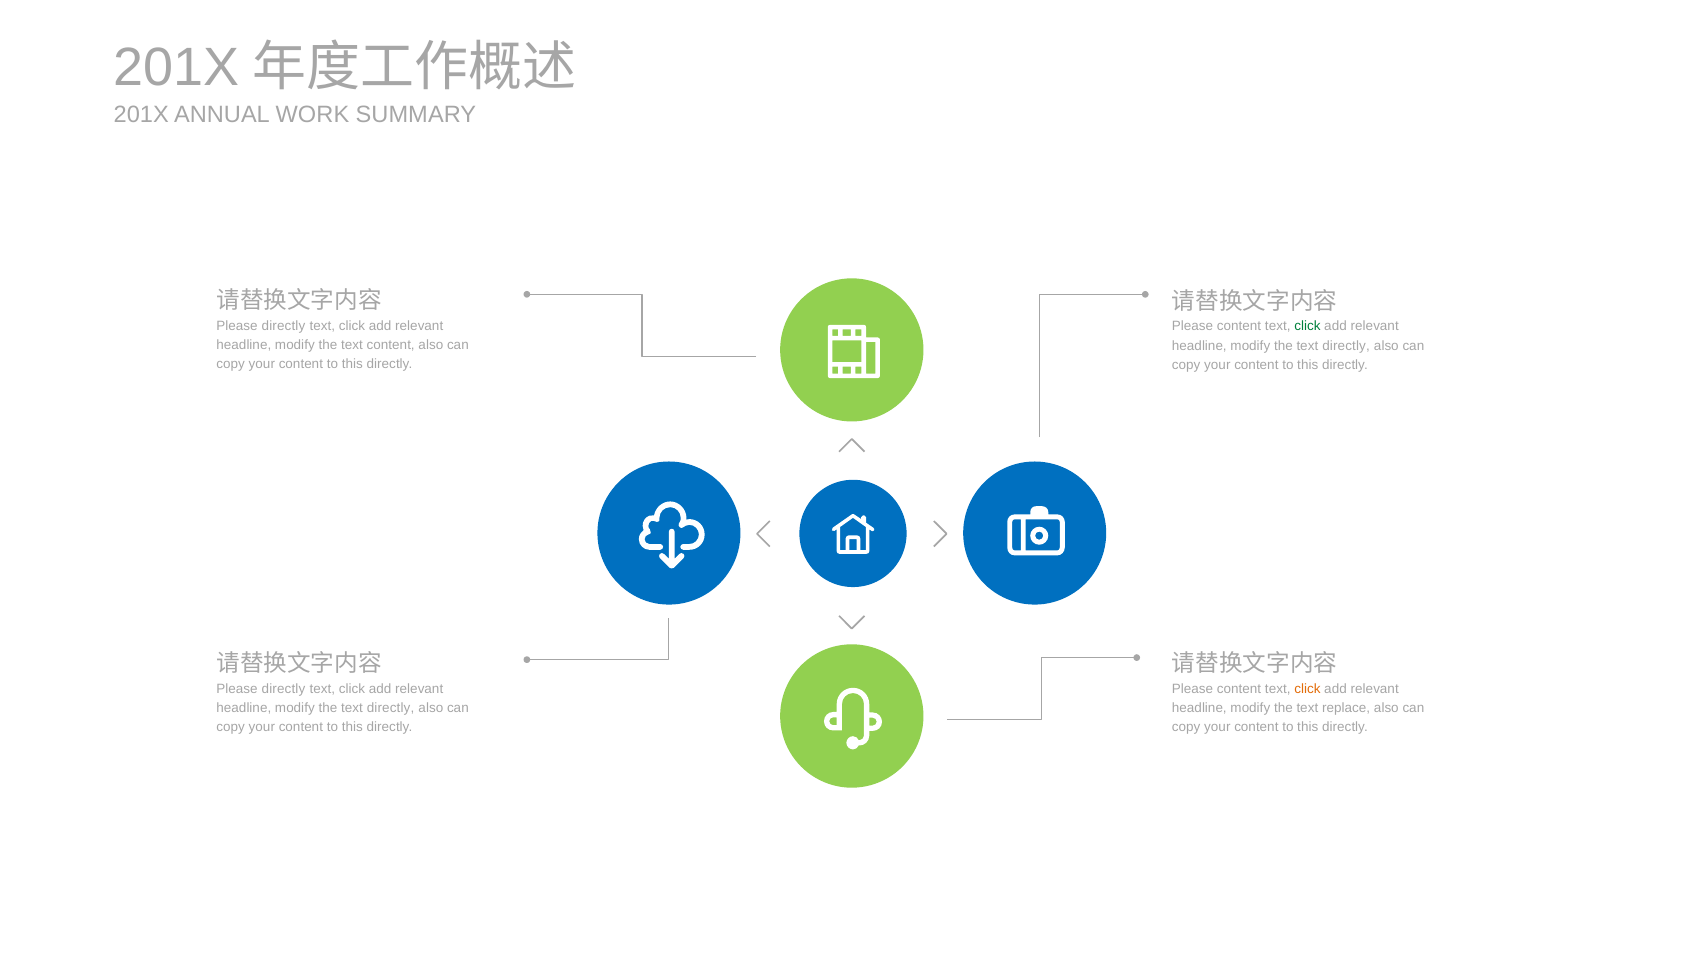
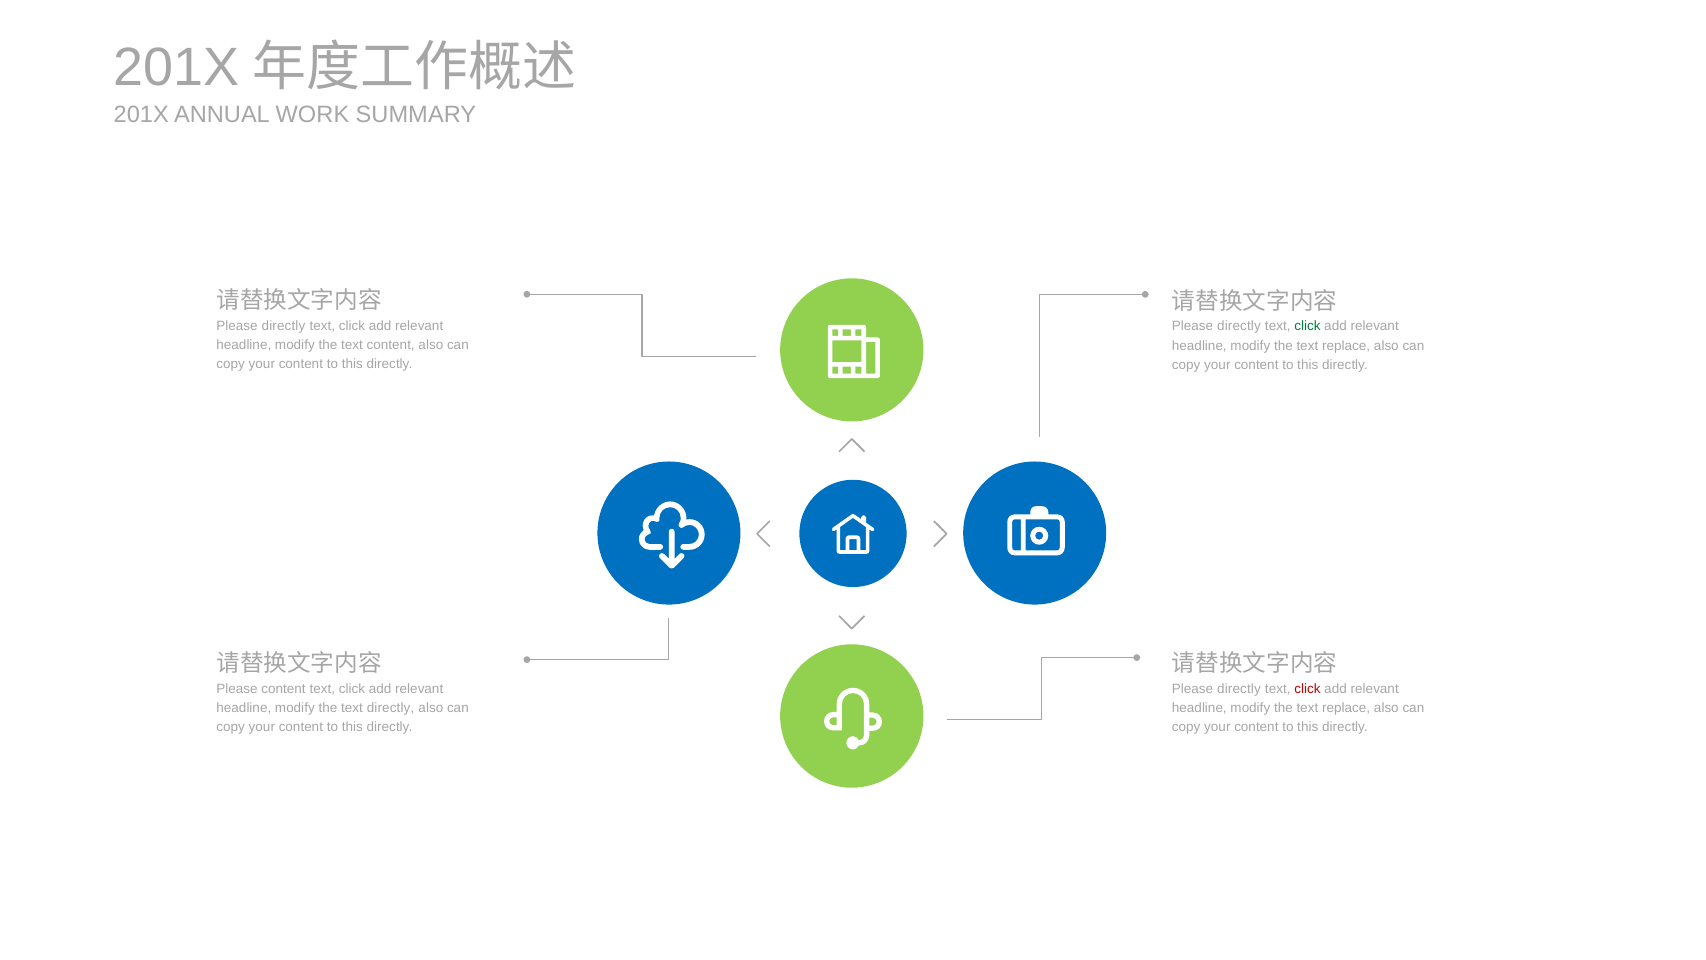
content at (1239, 326): content -> directly
directly at (1346, 346): directly -> replace
directly at (284, 688): directly -> content
content at (1239, 688): content -> directly
click at (1307, 688) colour: orange -> red
